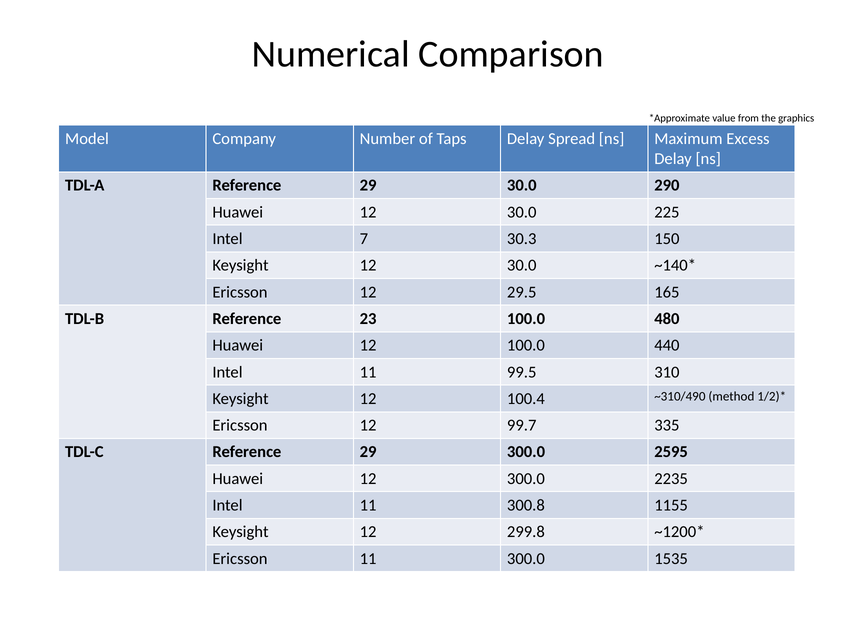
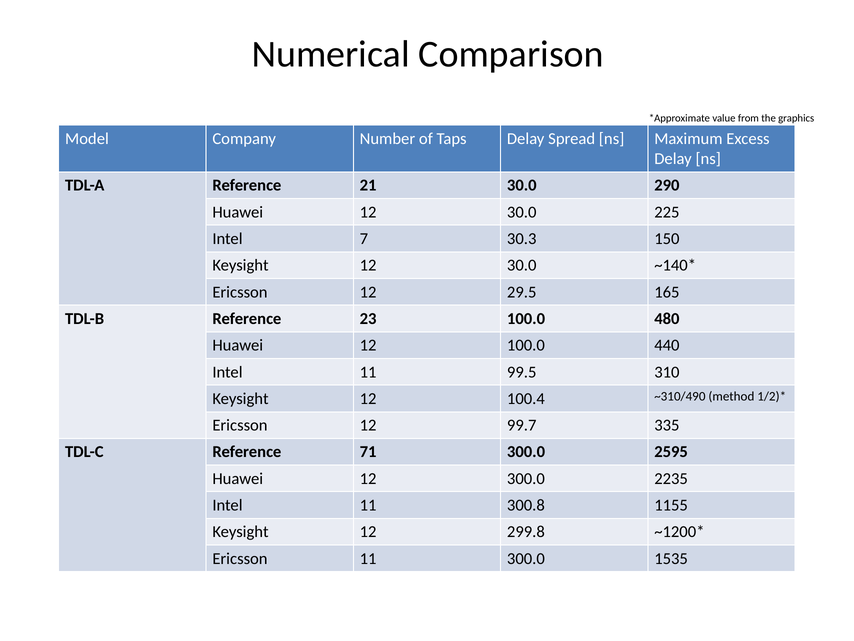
TDL-A Reference 29: 29 -> 21
TDL-C Reference 29: 29 -> 71
